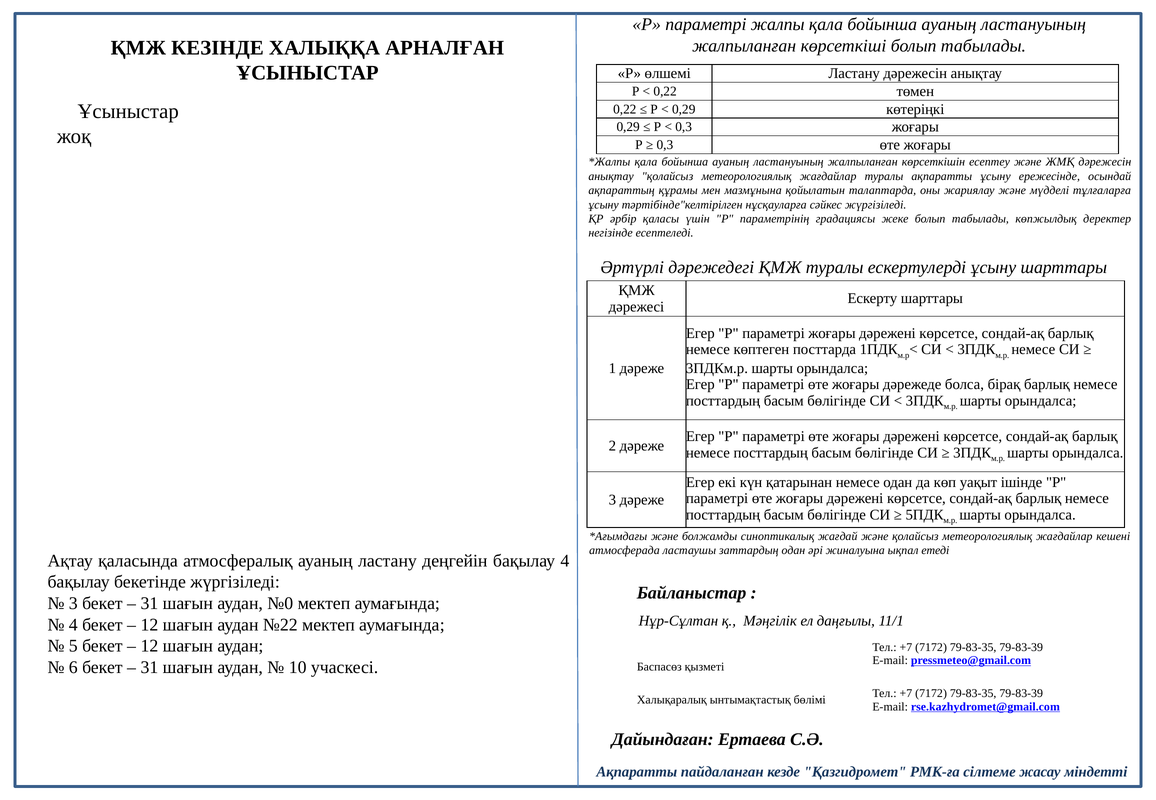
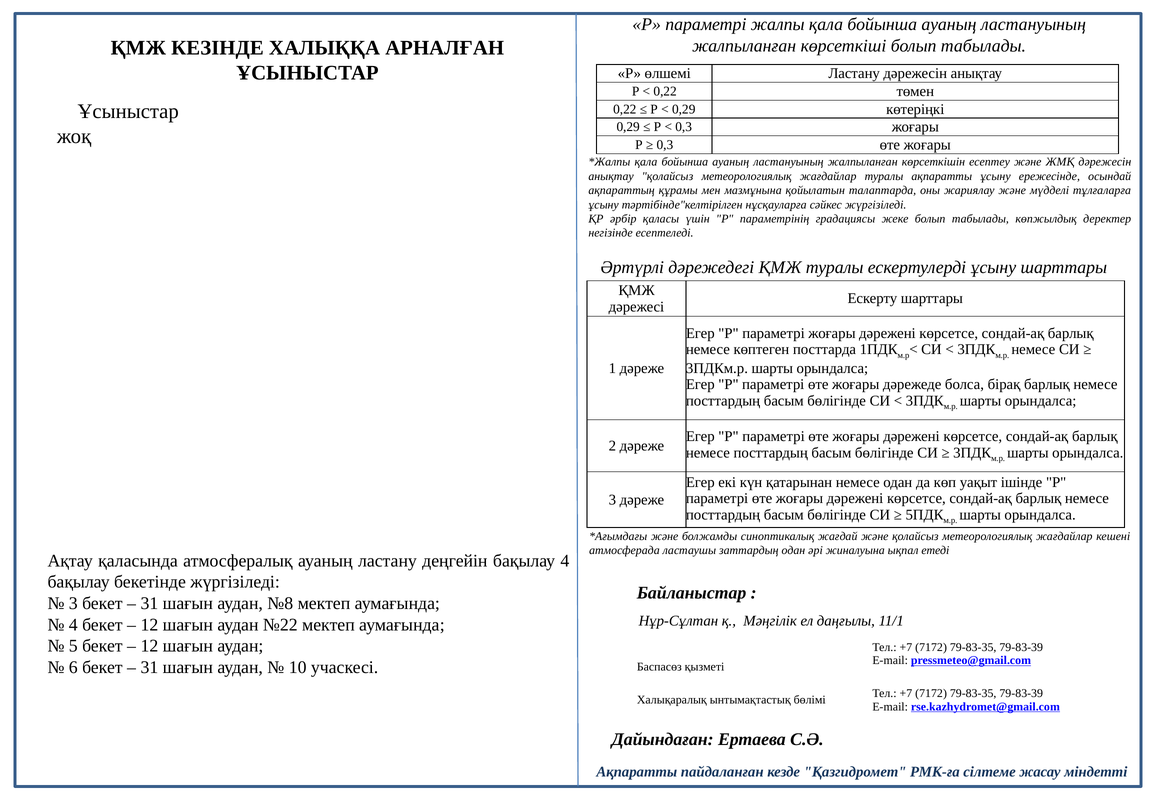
№0: №0 -> №8
